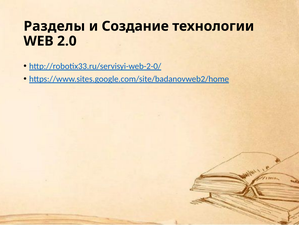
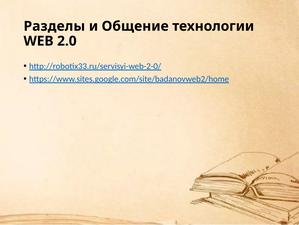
Создание: Создание -> Общение
